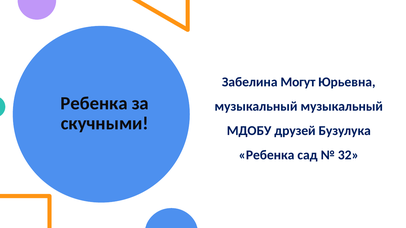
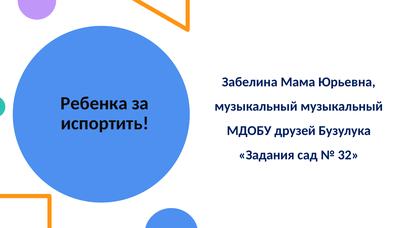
Могут: Могут -> Мама
скучными: скучными -> испортить
Ребенка at (266, 155): Ребенка -> Задания
